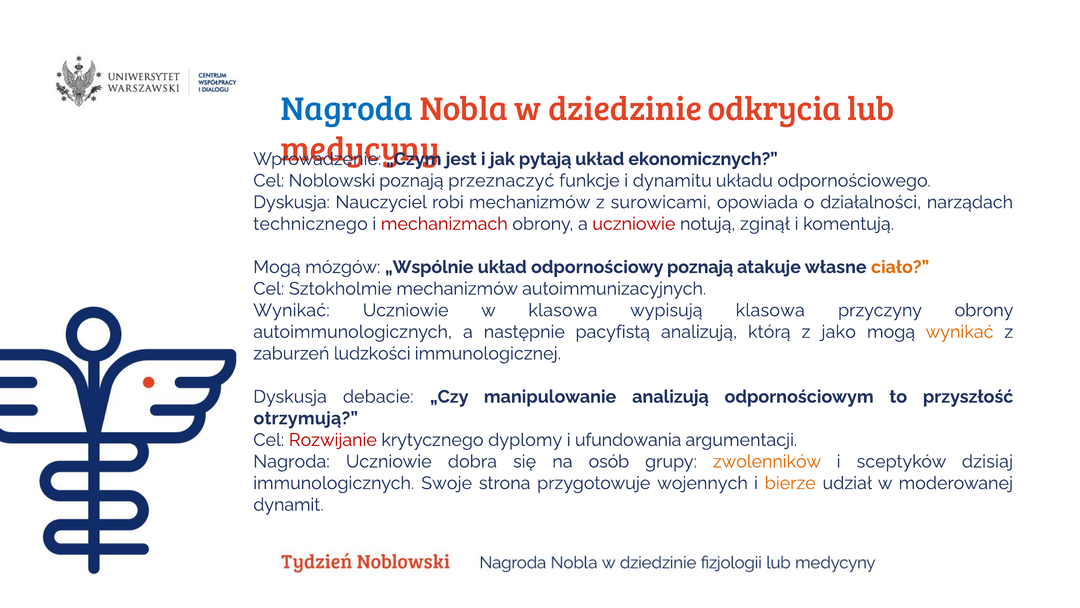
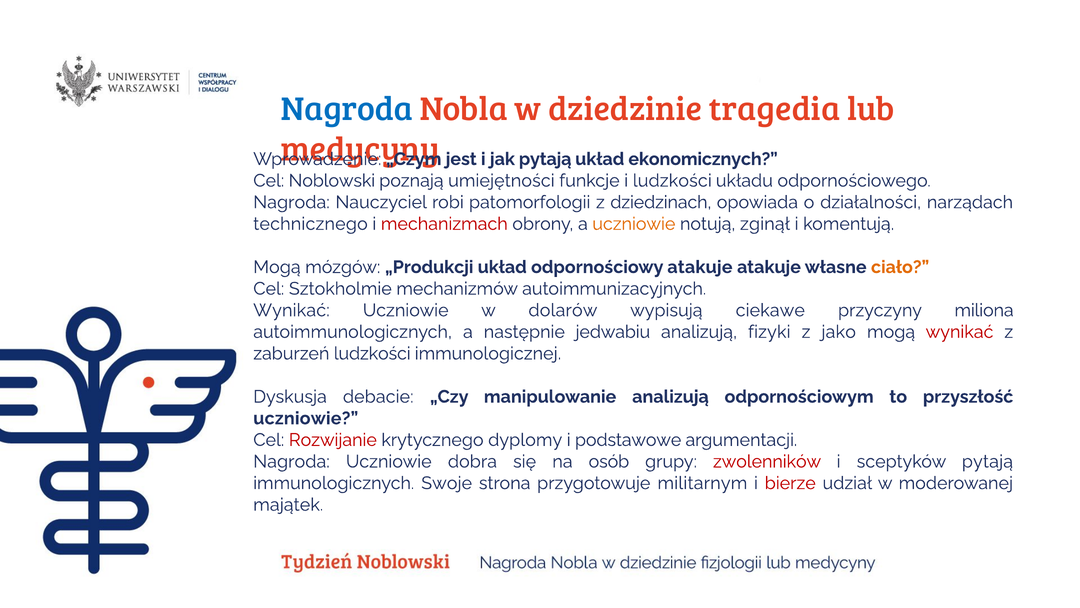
odkrycia: odkrycia -> tragedia
przeznaczyć: przeznaczyć -> umiejętności
i dynamitu: dynamitu -> ludzkości
Dyskusja at (292, 202): Dyskusja -> Nagroda
robi mechanizmów: mechanizmów -> patomorfologii
surowicami: surowicami -> dziedzinach
uczniowie at (634, 224) colour: red -> orange
„Wspólnie: „Wspólnie -> „Produkcji
odpornościowy poznają: poznają -> atakuje
w klasowa: klasowa -> dolarów
wypisują klasowa: klasowa -> ciekawe
przyczyny obrony: obrony -> miliona
pacyfistą: pacyfistą -> jedwabiu
którą: którą -> fizyki
wynikać at (960, 332) colour: orange -> red
otrzymują at (306, 418): otrzymują -> uczniowie
ufundowania: ufundowania -> podstawowe
zwolenników colour: orange -> red
sceptyków dzisiaj: dzisiaj -> pytają
wojennych: wojennych -> militarnym
bierze colour: orange -> red
dynamit: dynamit -> majątek
